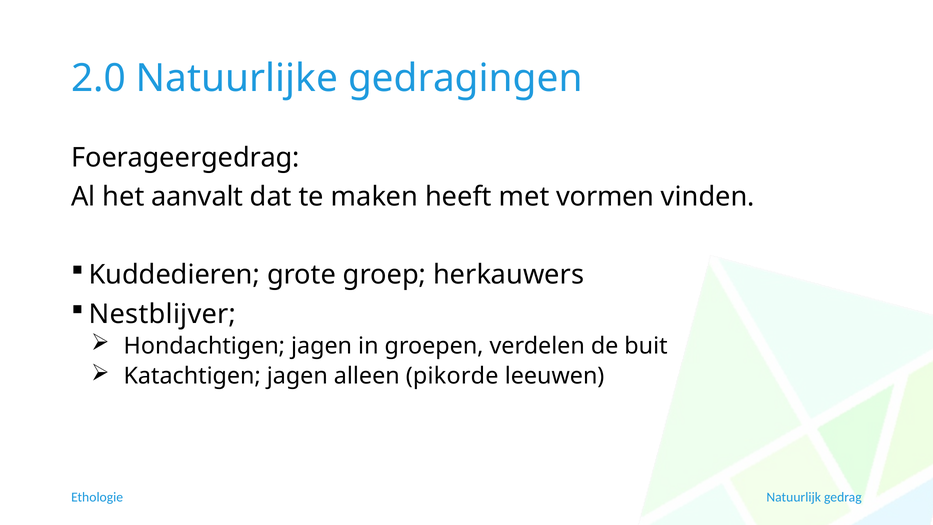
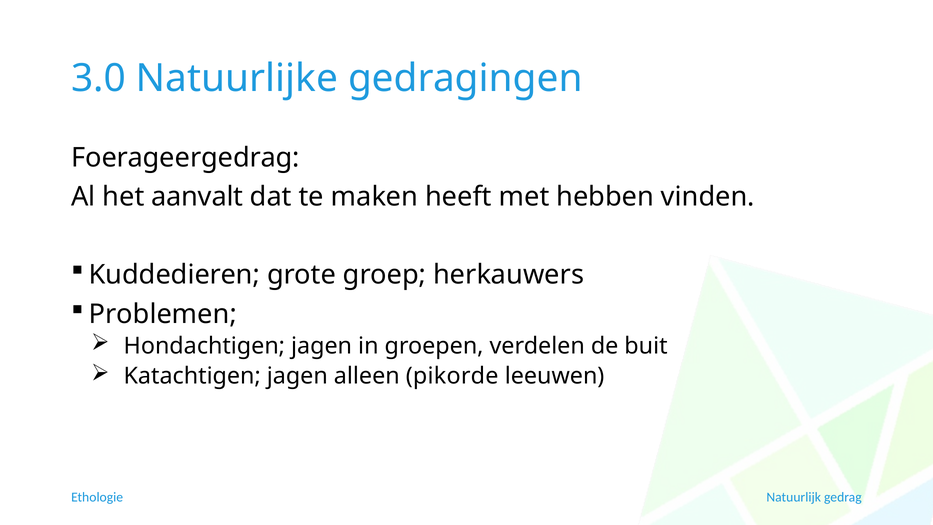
2.0: 2.0 -> 3.0
vormen: vormen -> hebben
Nestblijver: Nestblijver -> Problemen
